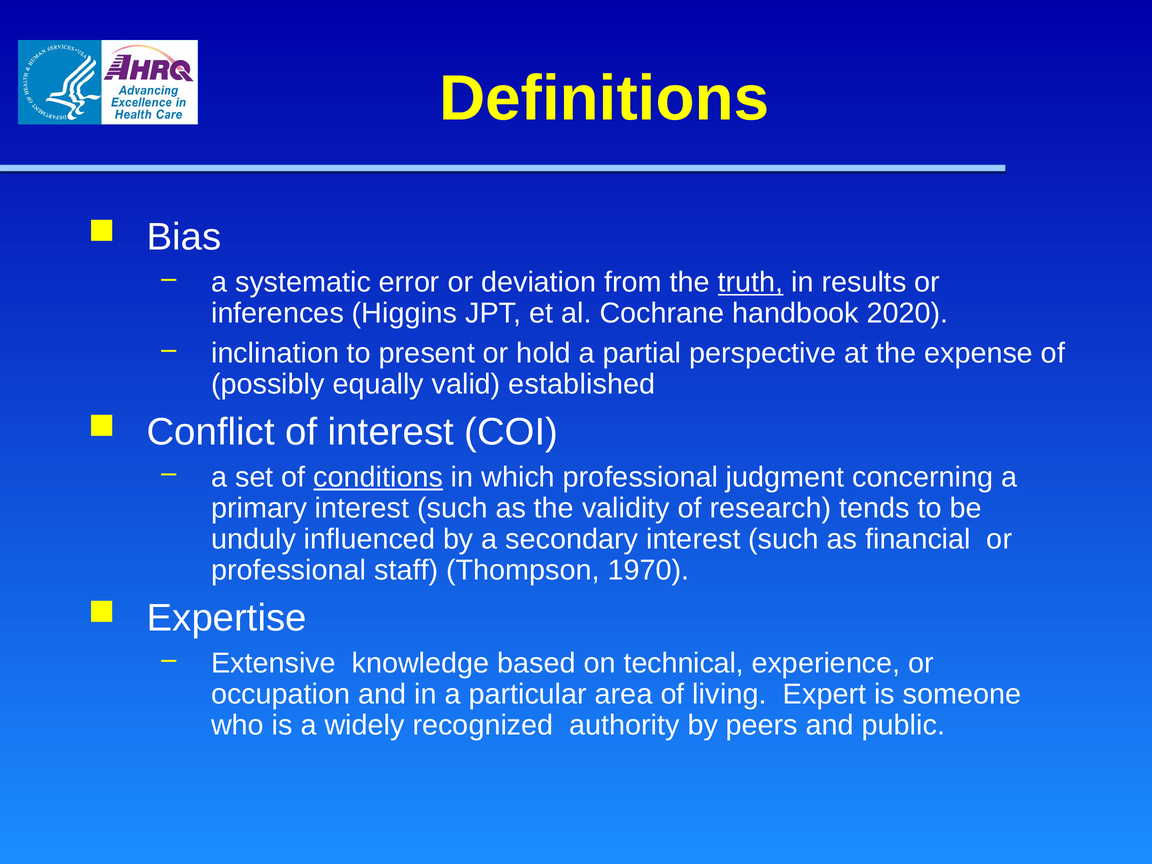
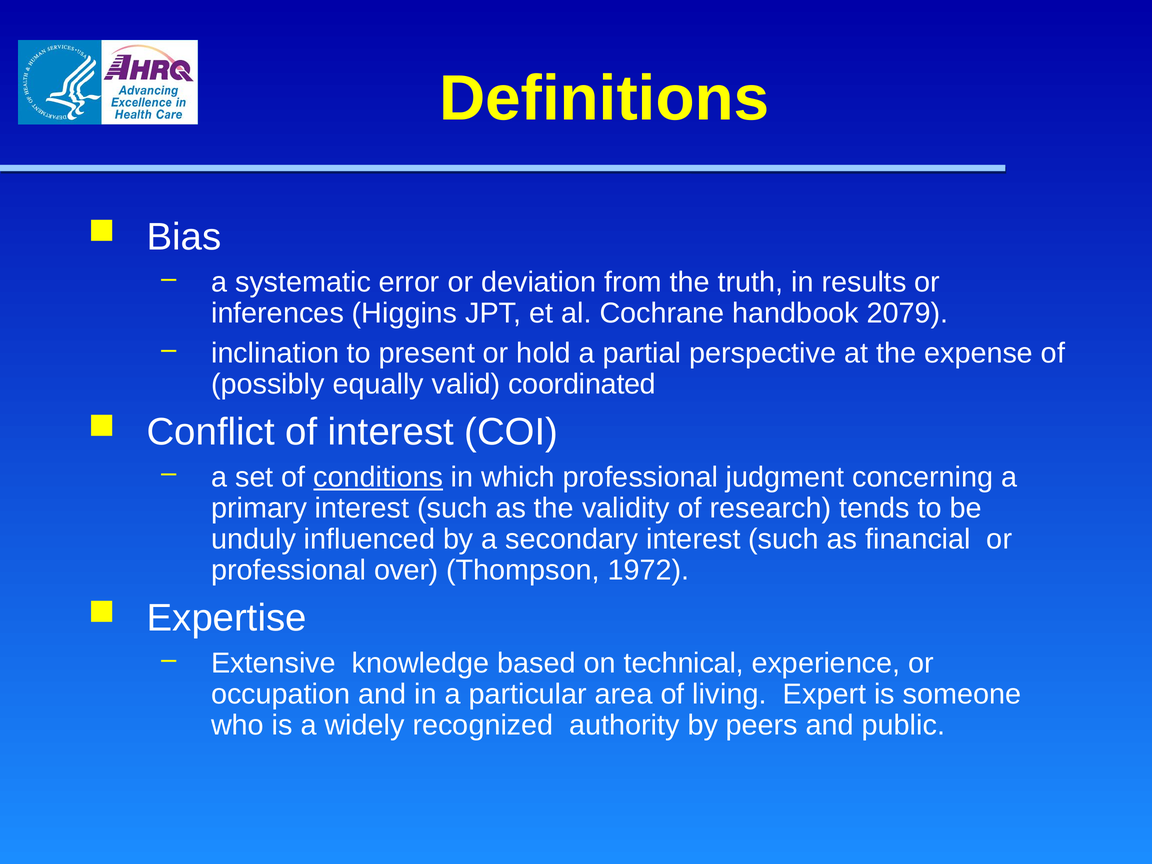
truth underline: present -> none
2020: 2020 -> 2079
established: established -> coordinated
staff: staff -> over
1970: 1970 -> 1972
